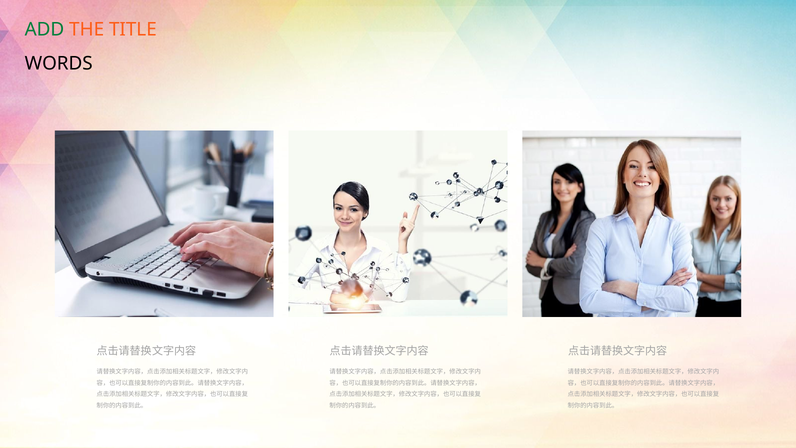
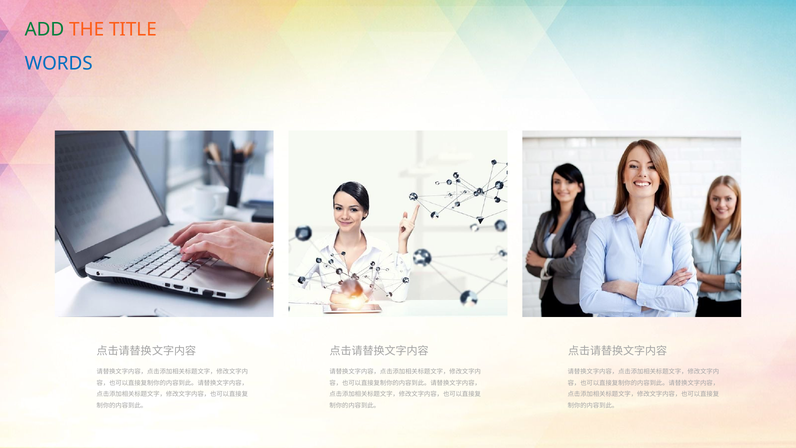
WORDS colour: black -> blue
